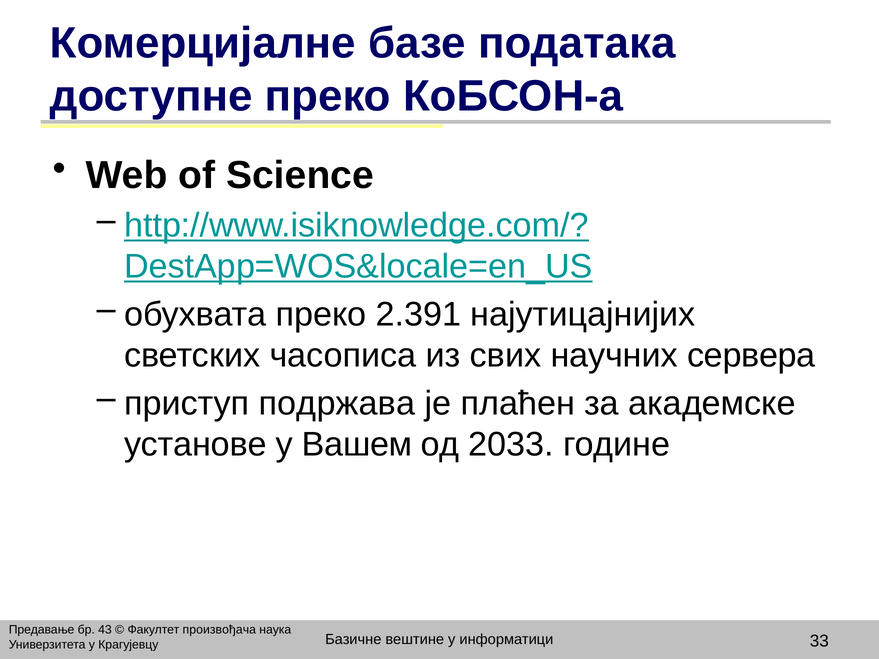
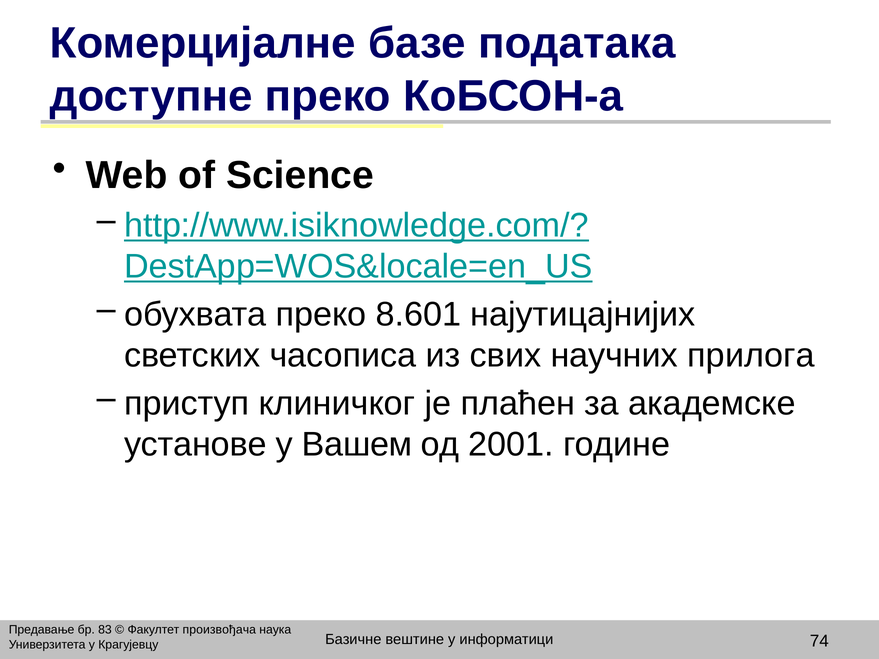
2.391: 2.391 -> 8.601
сервера: сервера -> прилога
подржава: подржава -> клиничког
2033: 2033 -> 2001
43: 43 -> 83
33: 33 -> 74
